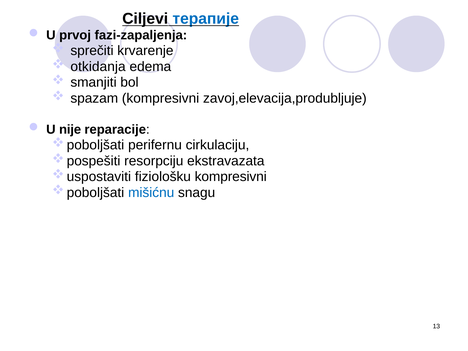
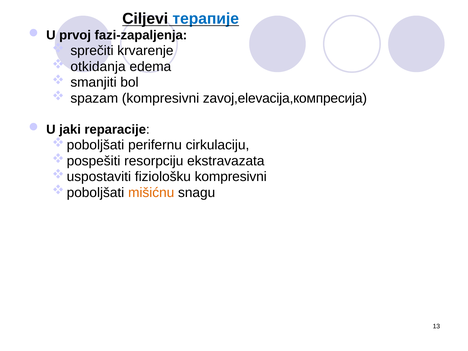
zavoj,elevacija,produbljuje: zavoj,elevacija,produbljuje -> zavoj,elevacija,компресија
nije: nije -> jaki
mišićnu colour: blue -> orange
